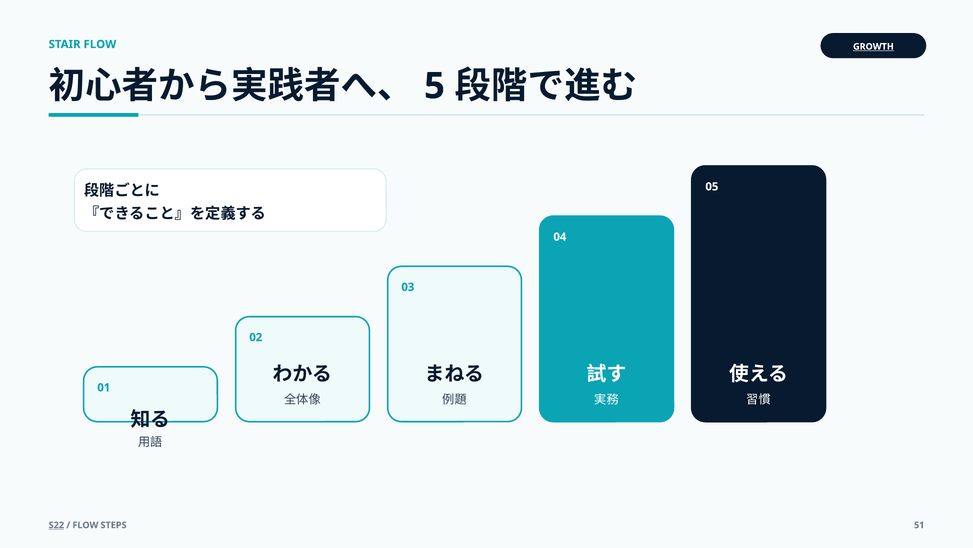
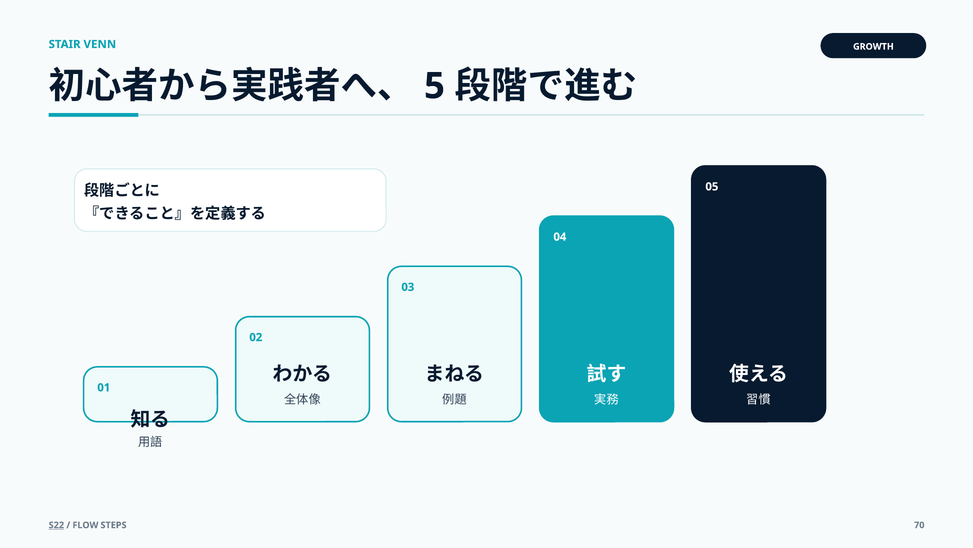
STAIR FLOW: FLOW -> VENN
GROWTH underline: present -> none
51: 51 -> 70
